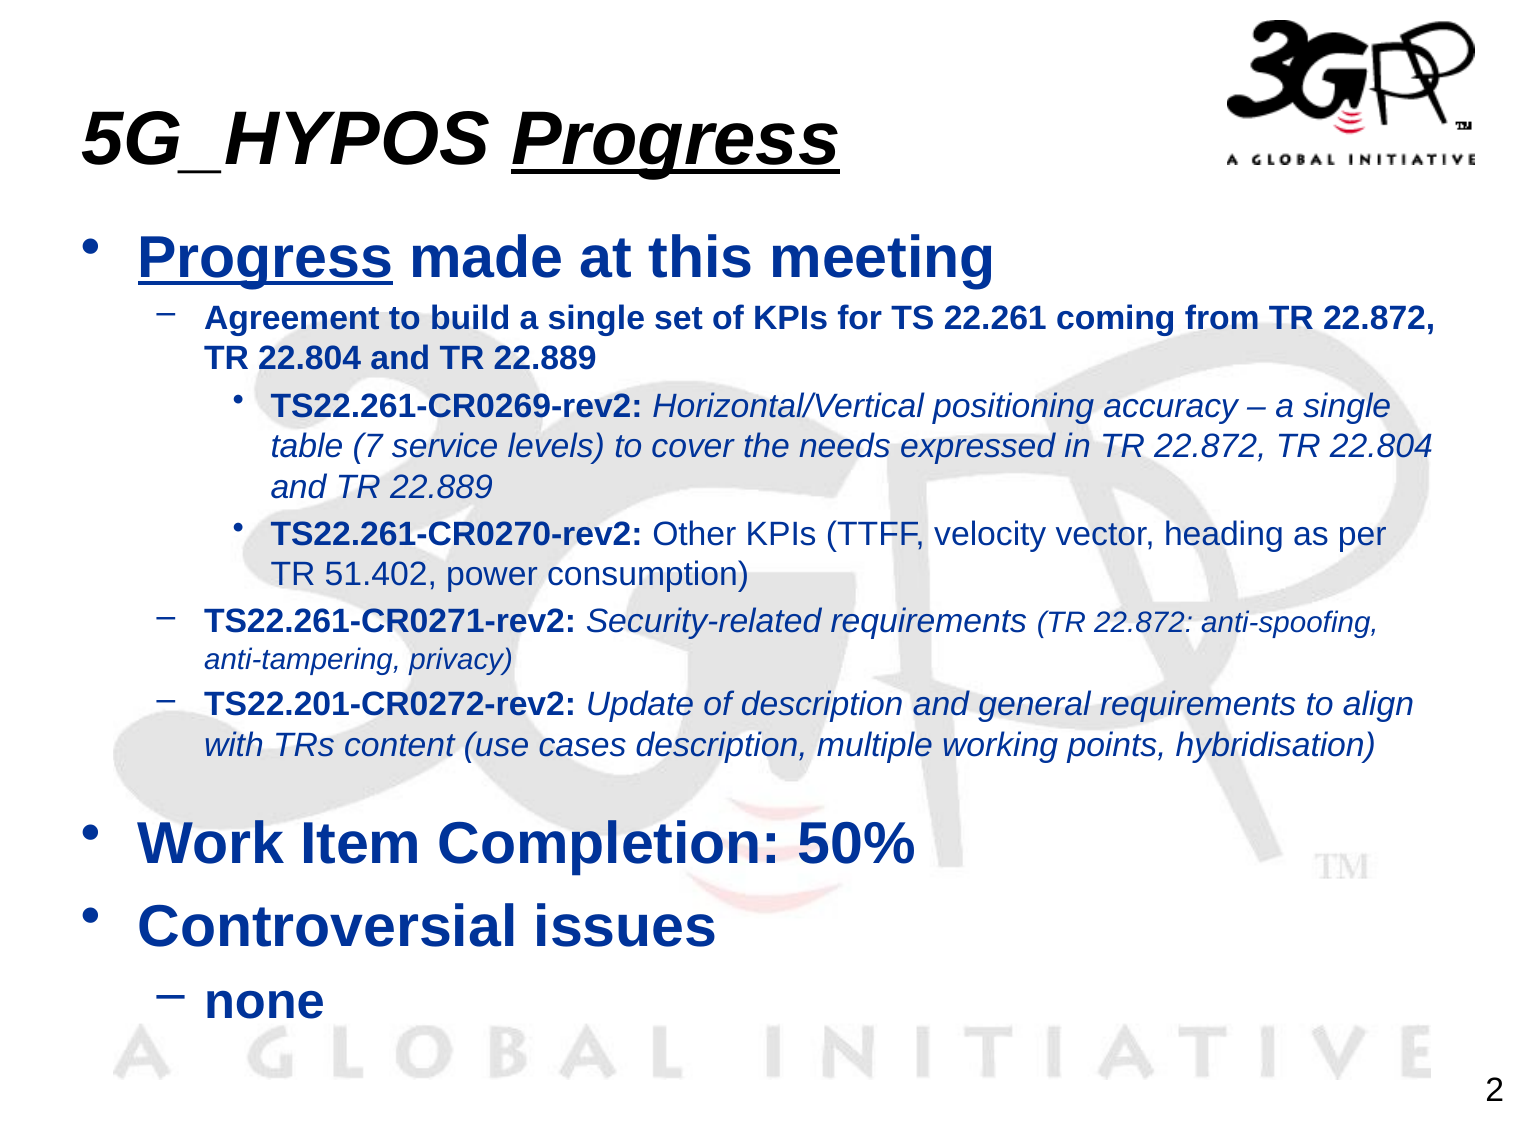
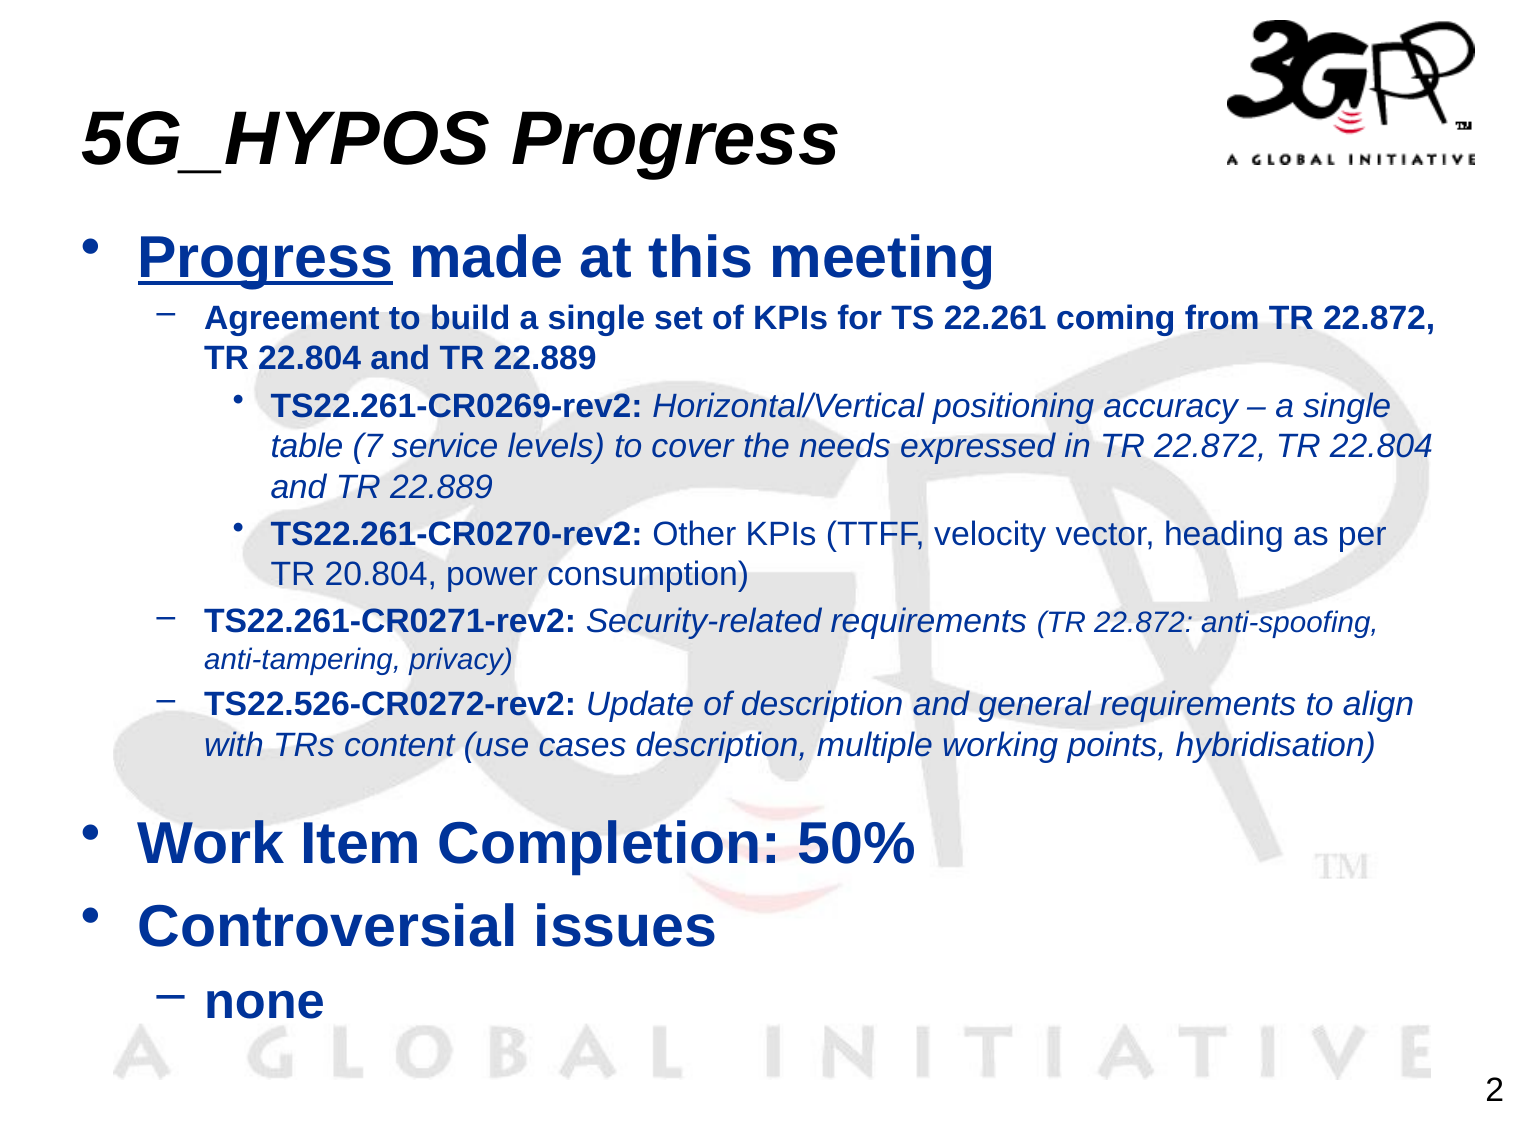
Progress at (676, 139) underline: present -> none
51.402: 51.402 -> 20.804
TS22.201-CR0272-rev2: TS22.201-CR0272-rev2 -> TS22.526-CR0272-rev2
